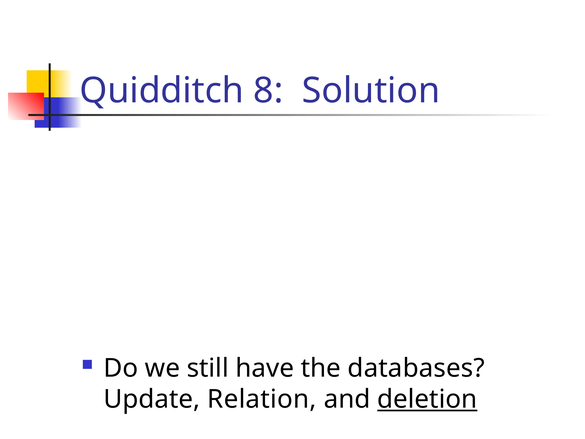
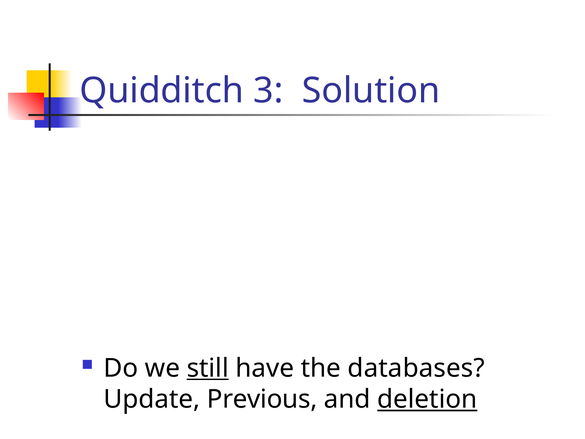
8: 8 -> 3
still underline: none -> present
Relation: Relation -> Previous
